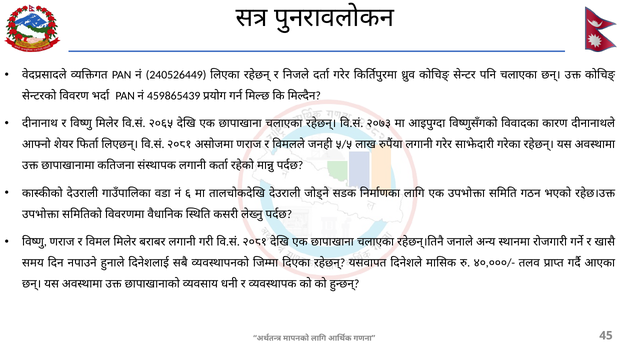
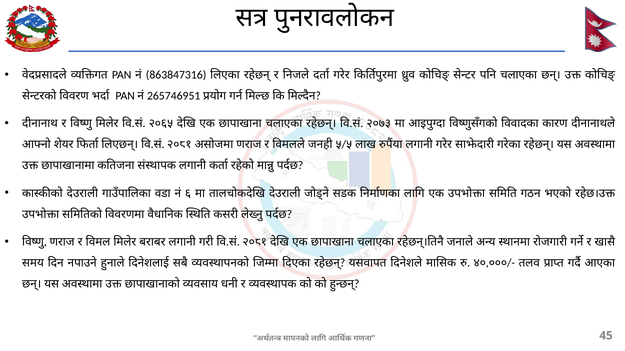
240526449: 240526449 -> 863847316
459865439: 459865439 -> 265746951
